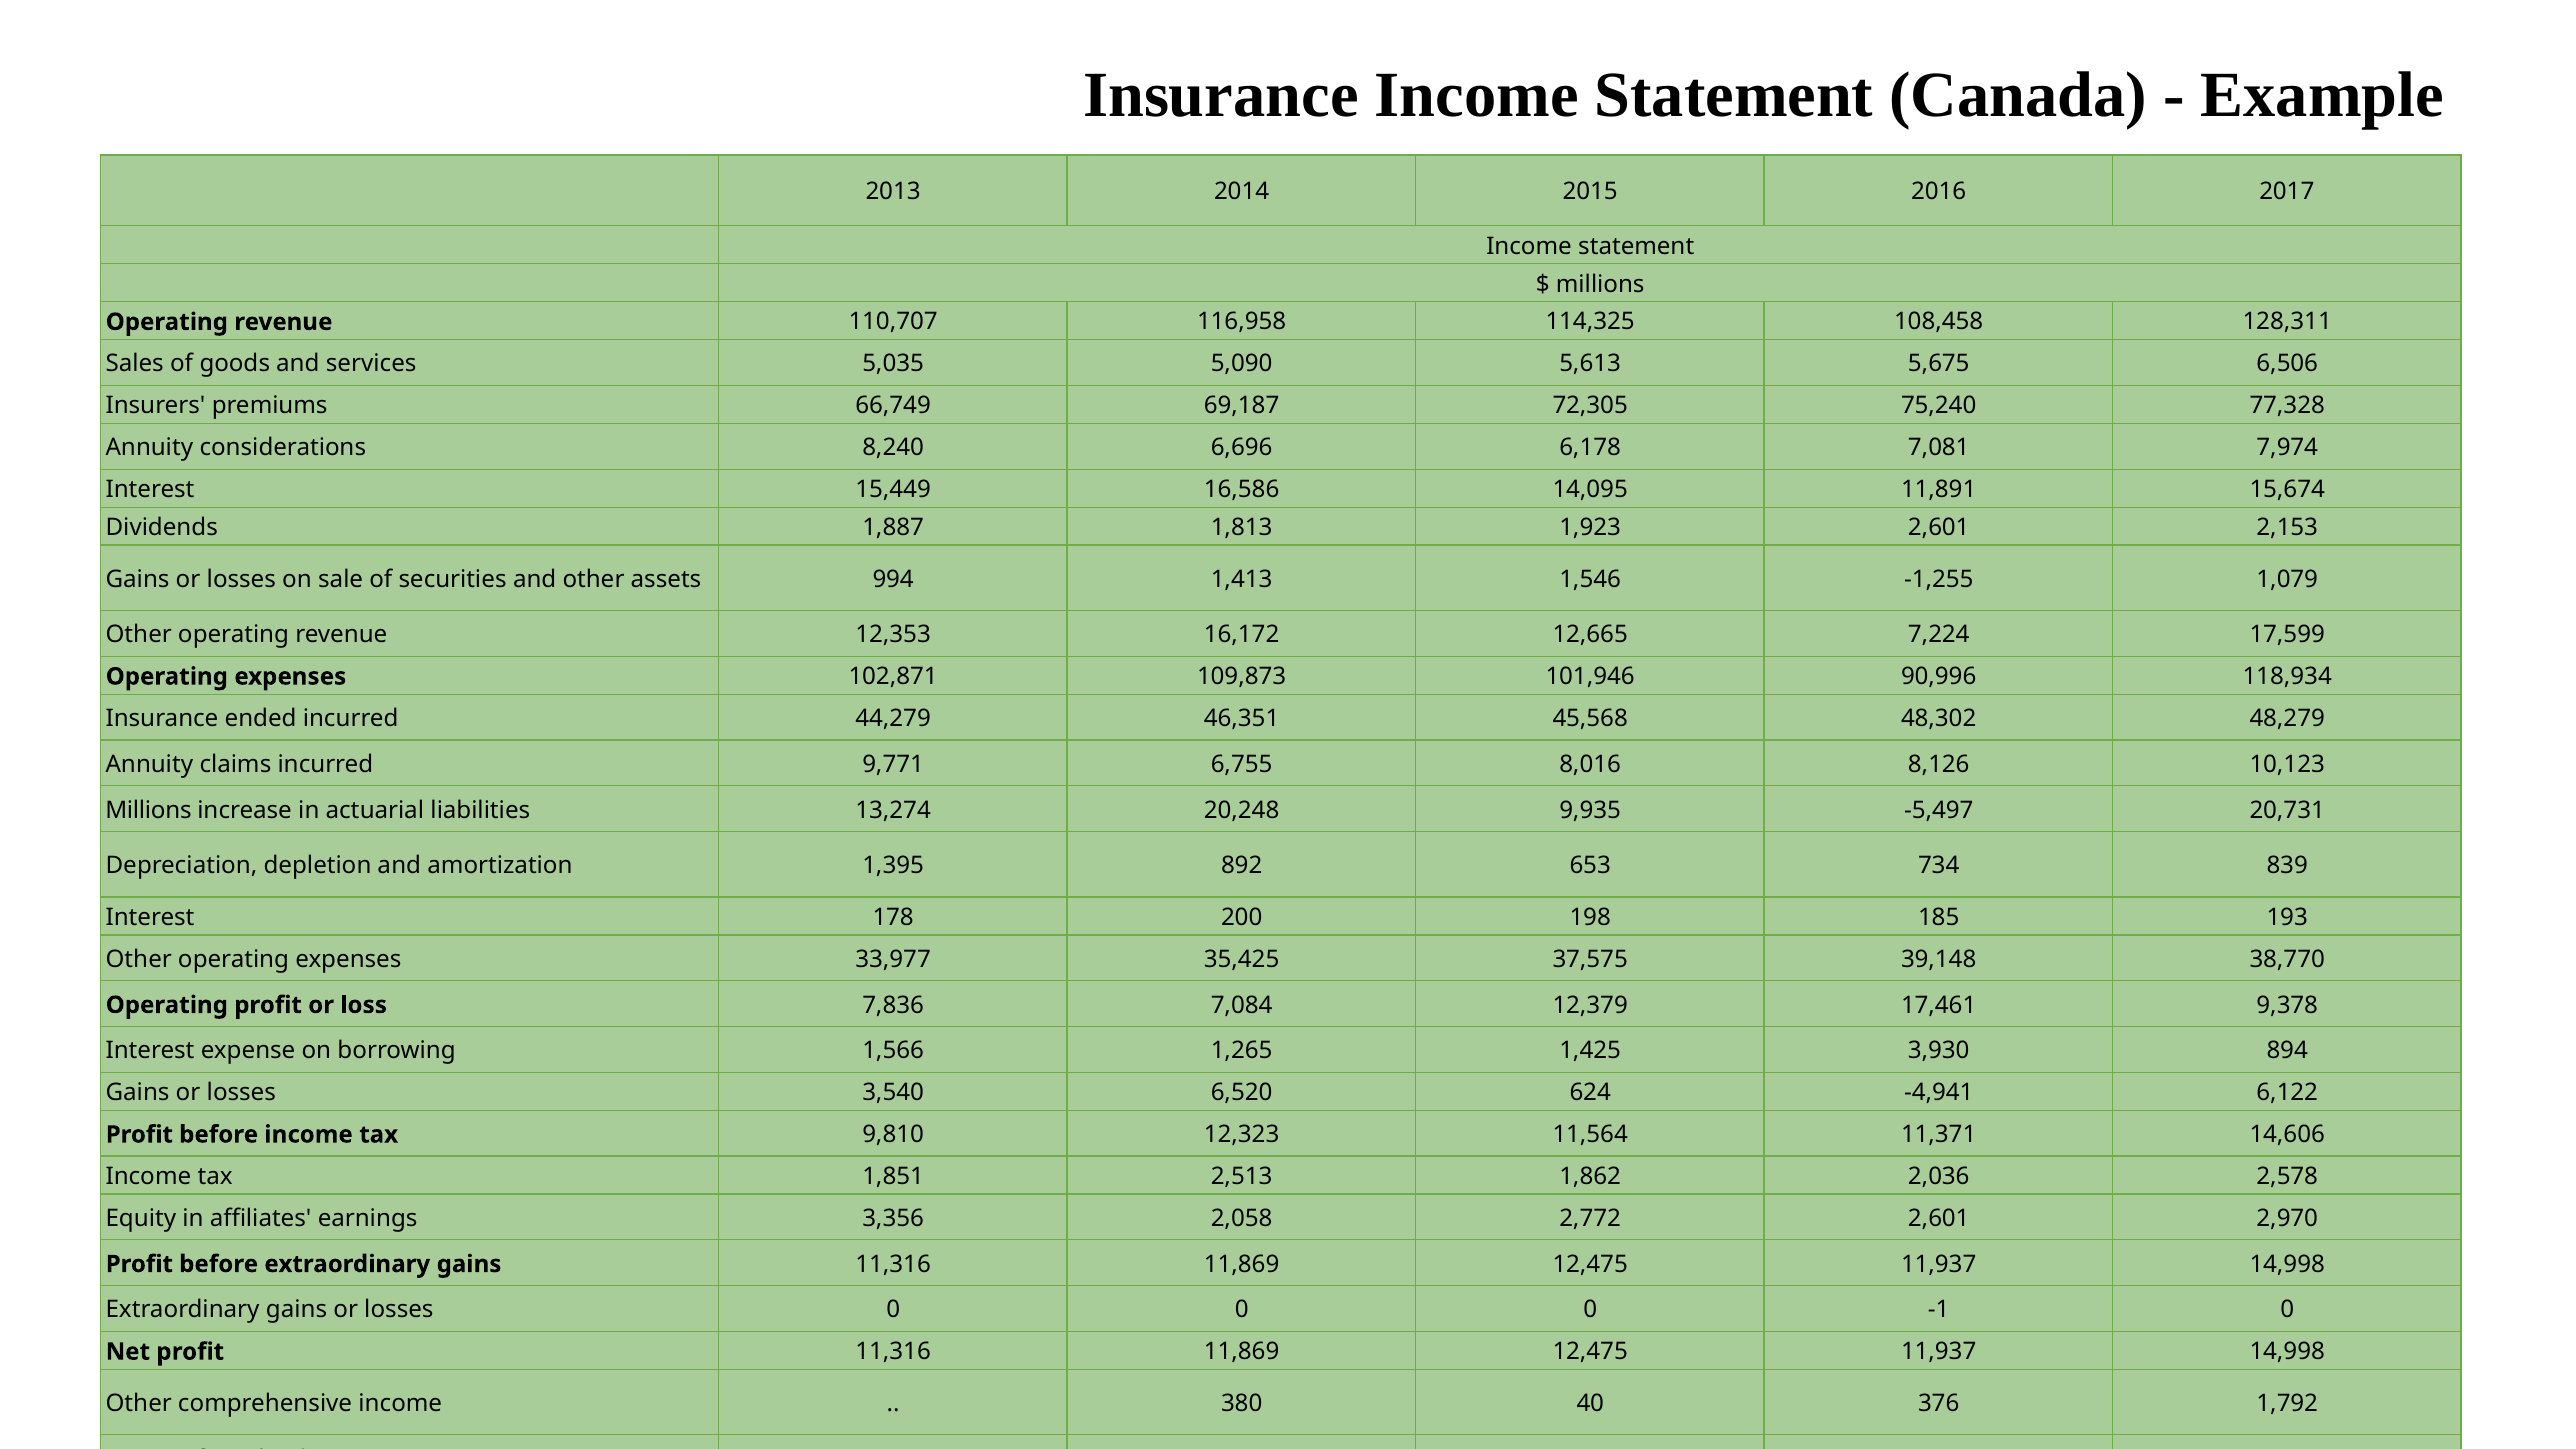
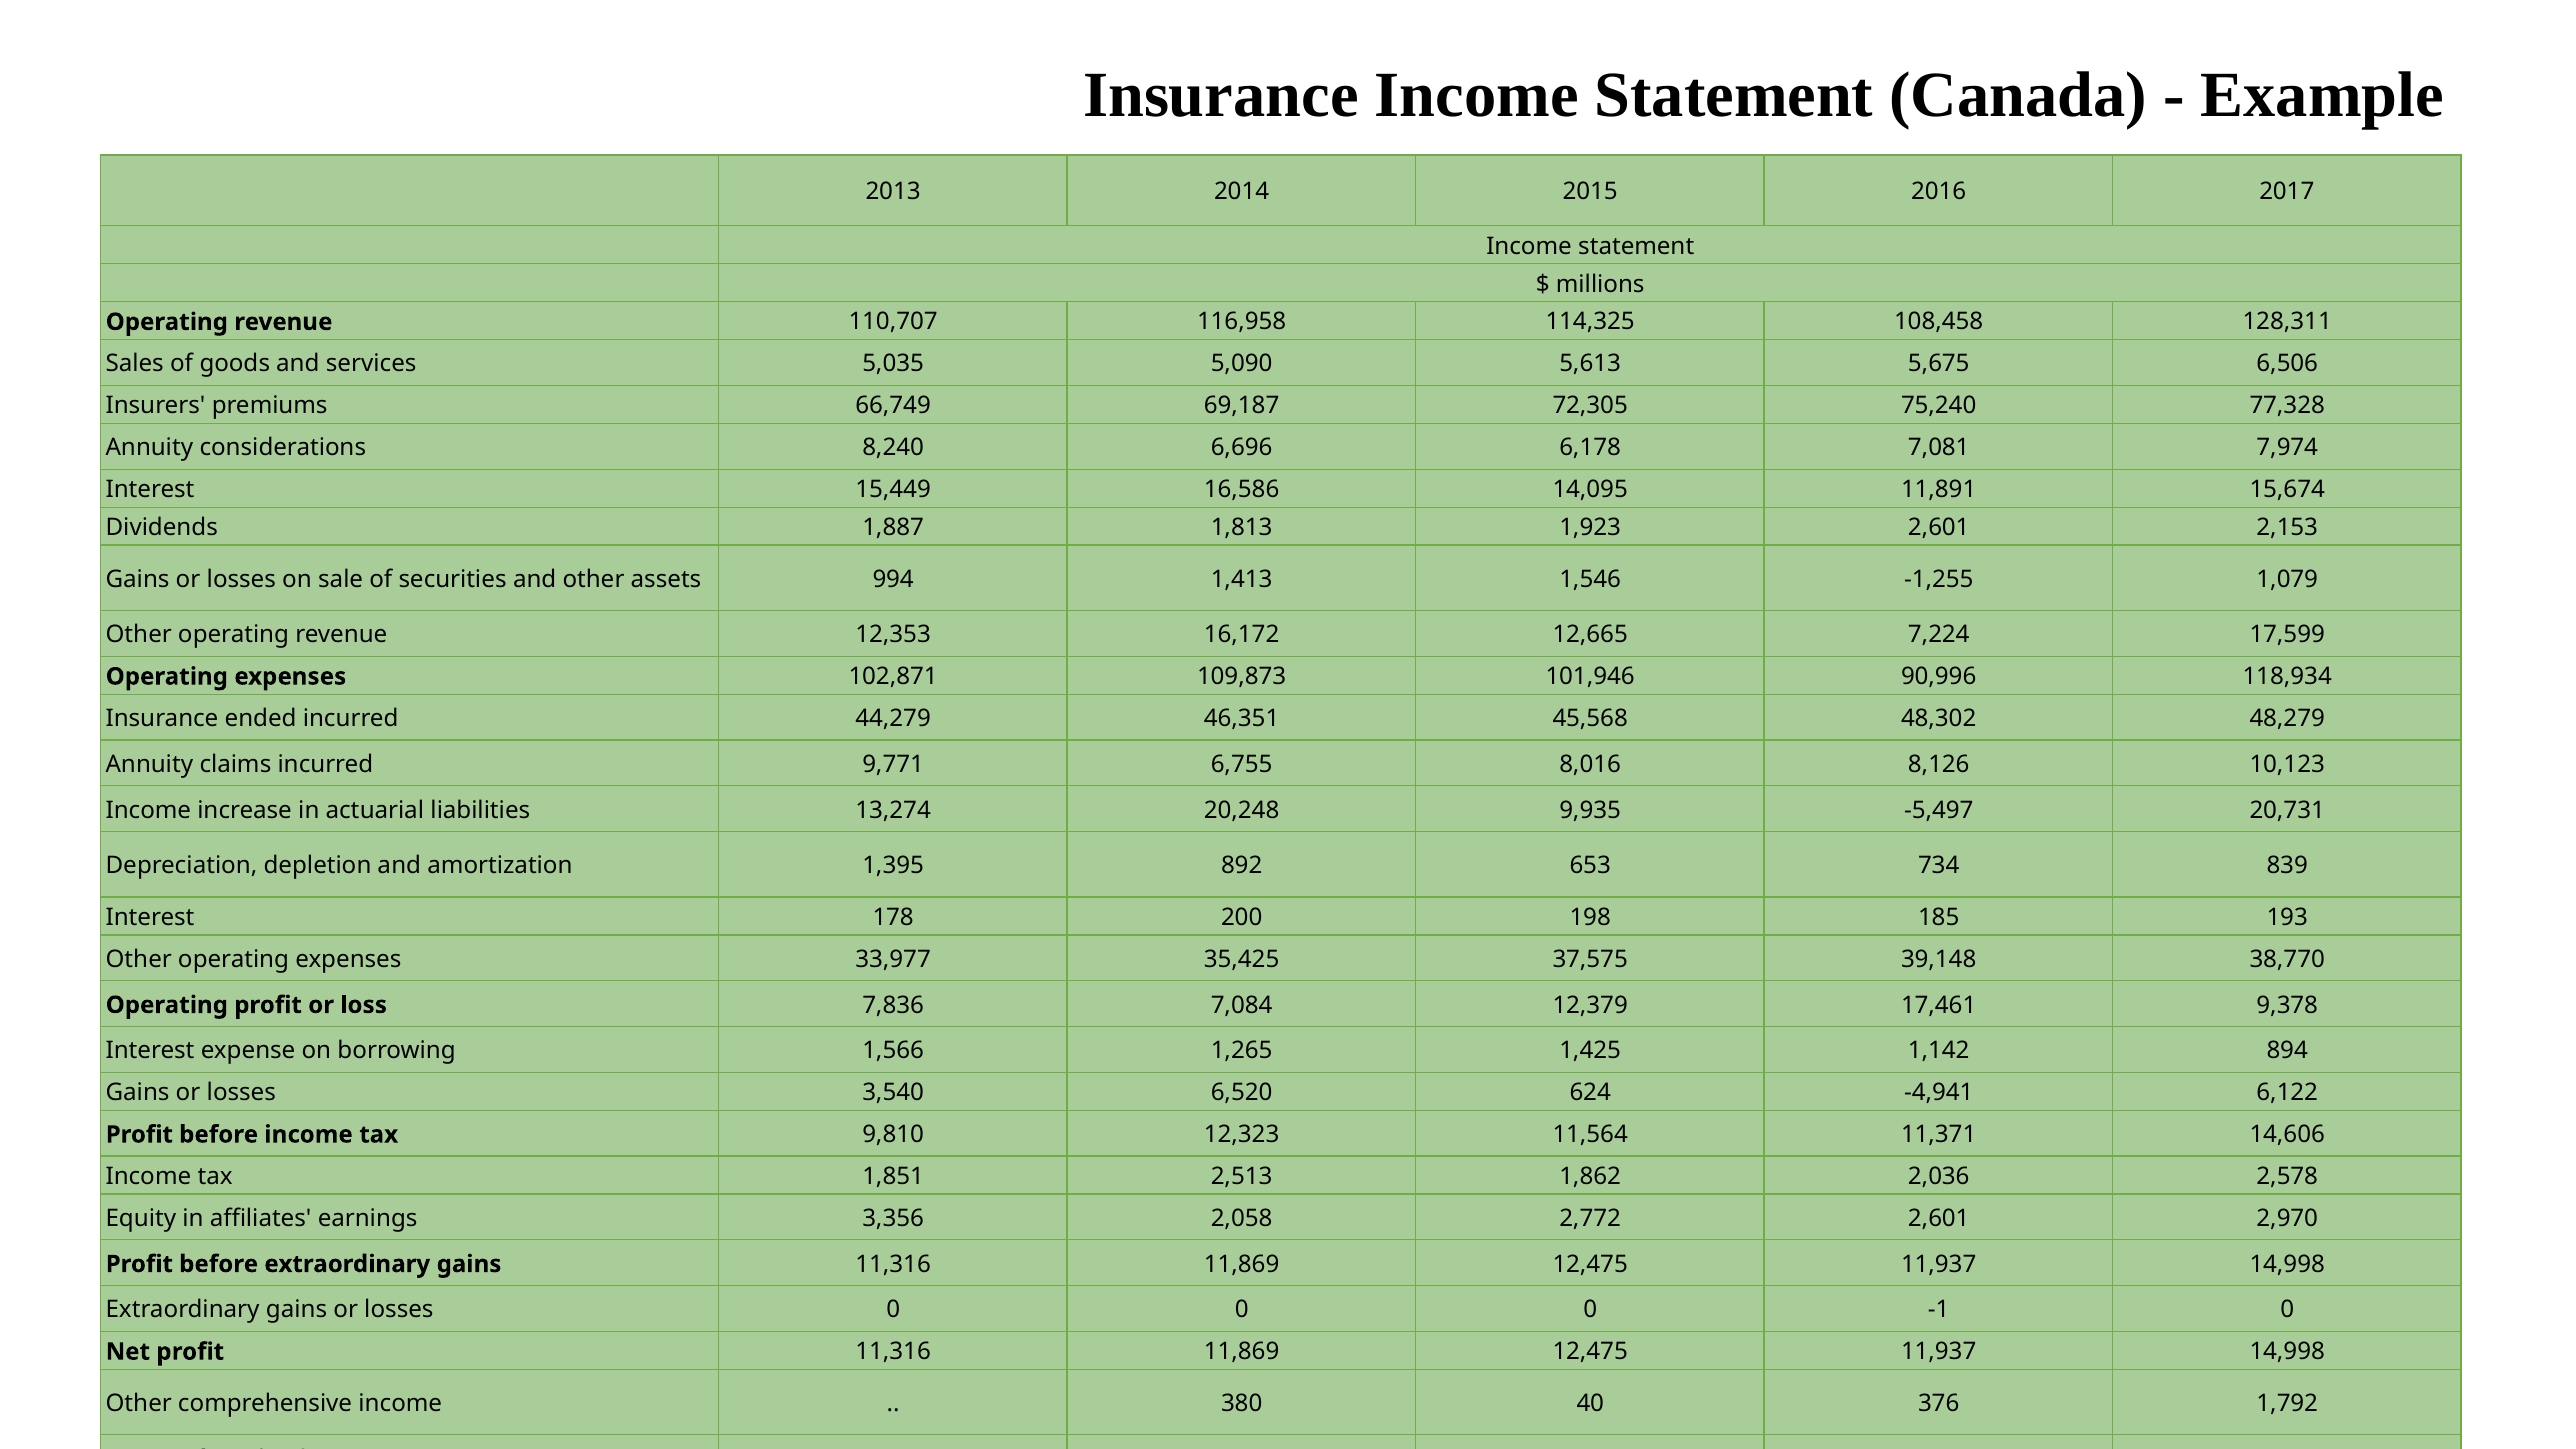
Millions at (148, 810): Millions -> Income
3,930: 3,930 -> 1,142
